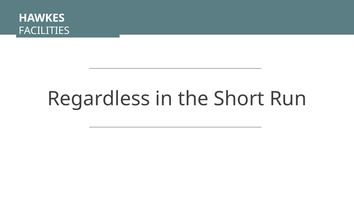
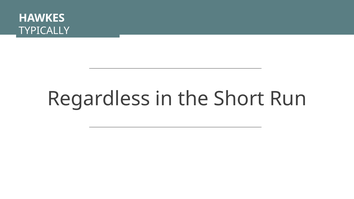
FACILITIES: FACILITIES -> TYPICALLY
